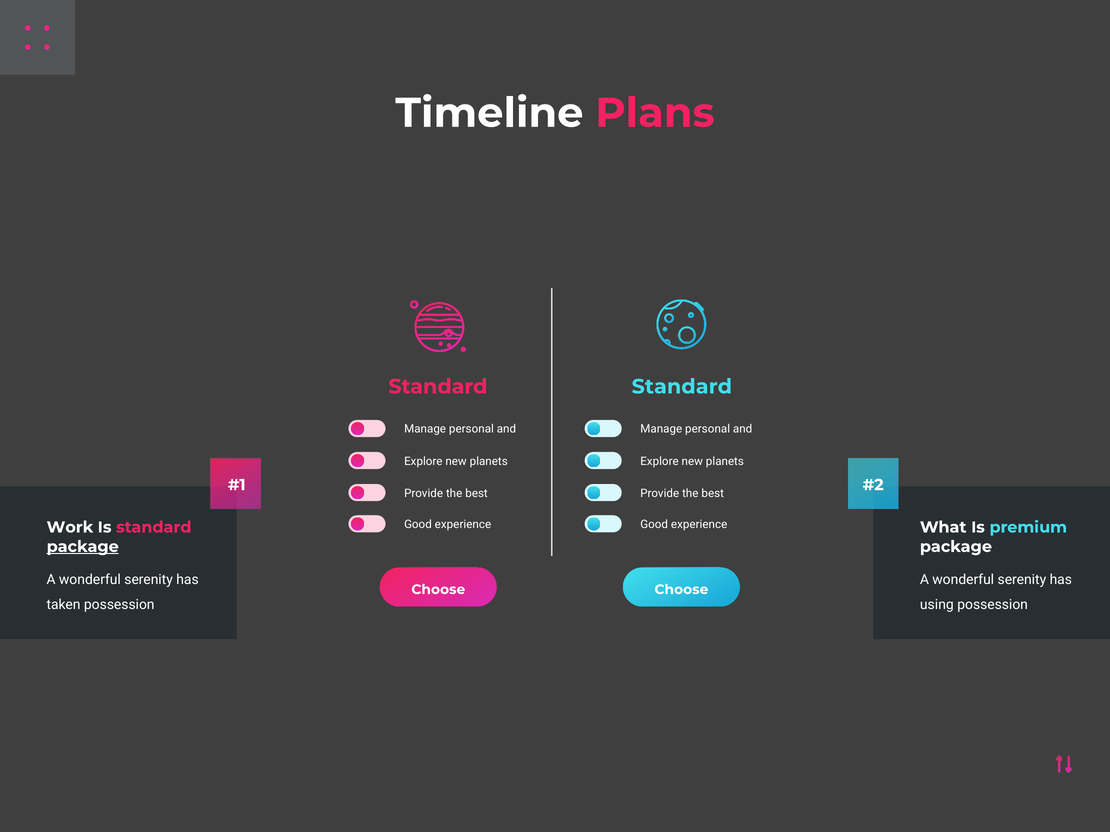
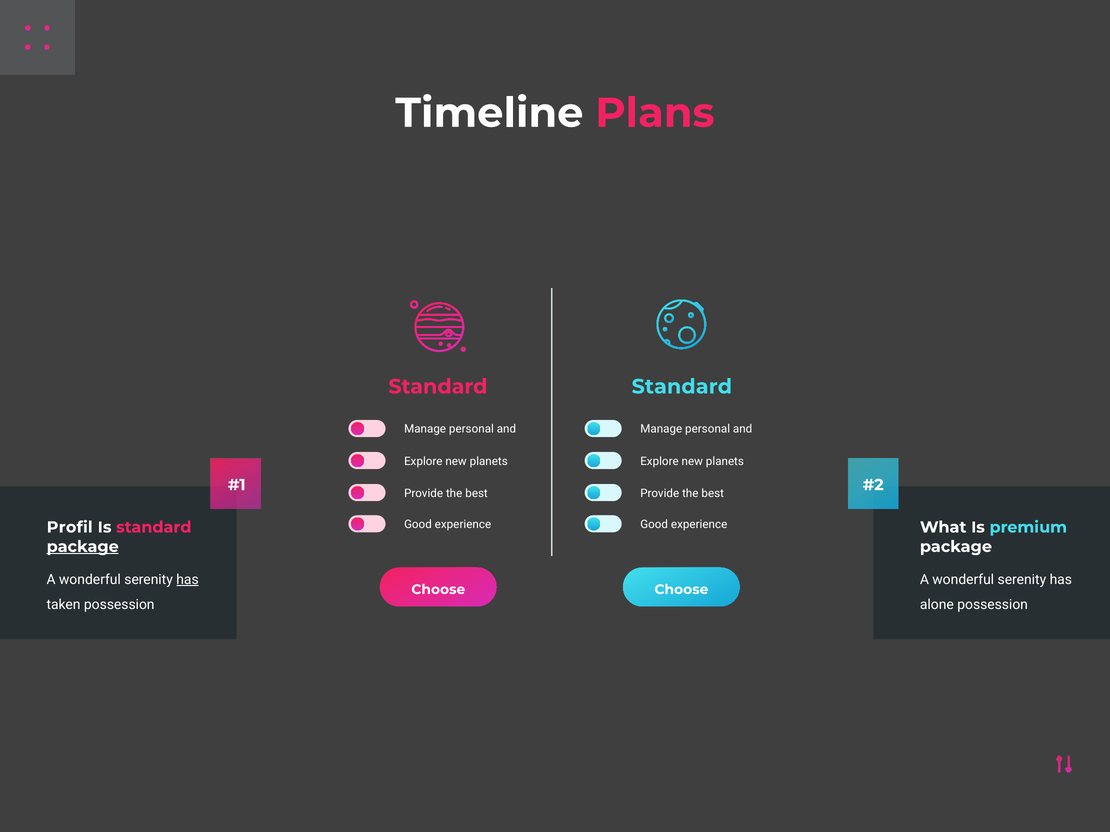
Work: Work -> Profil
has at (188, 580) underline: none -> present
using: using -> alone
